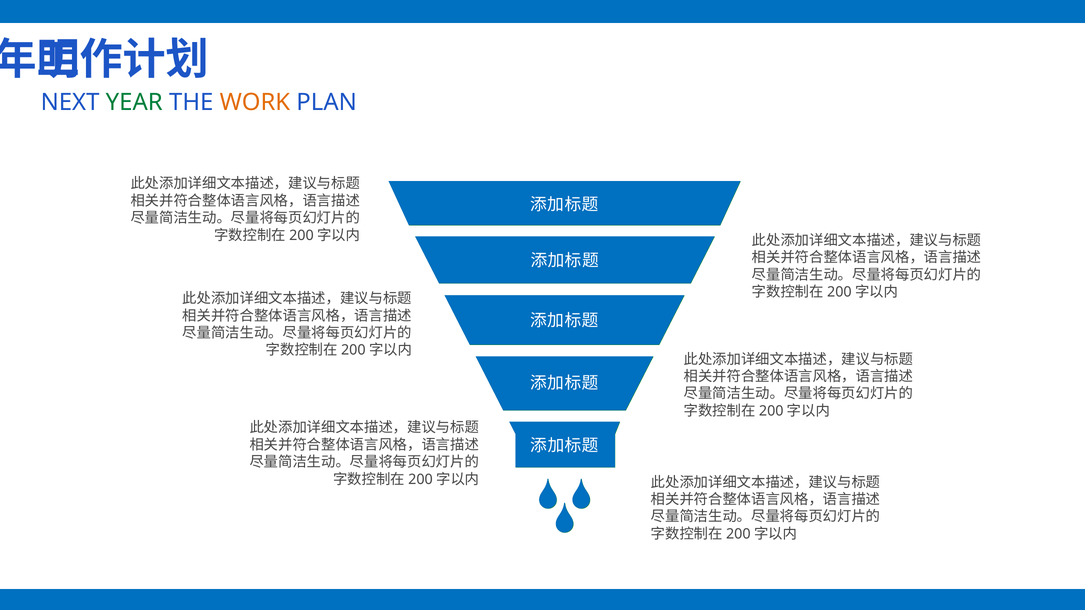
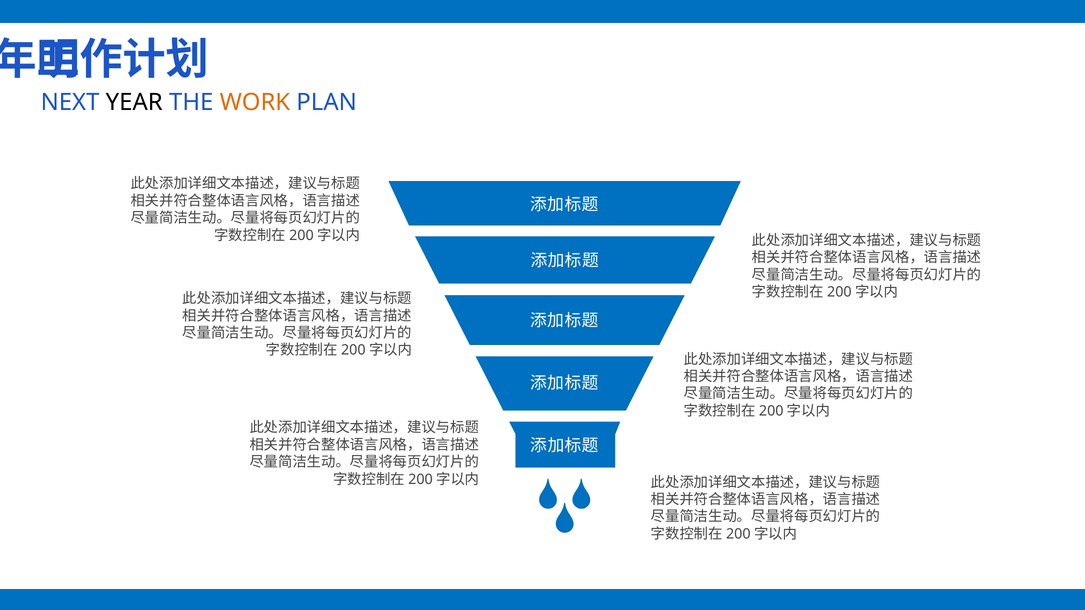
YEAR colour: green -> black
